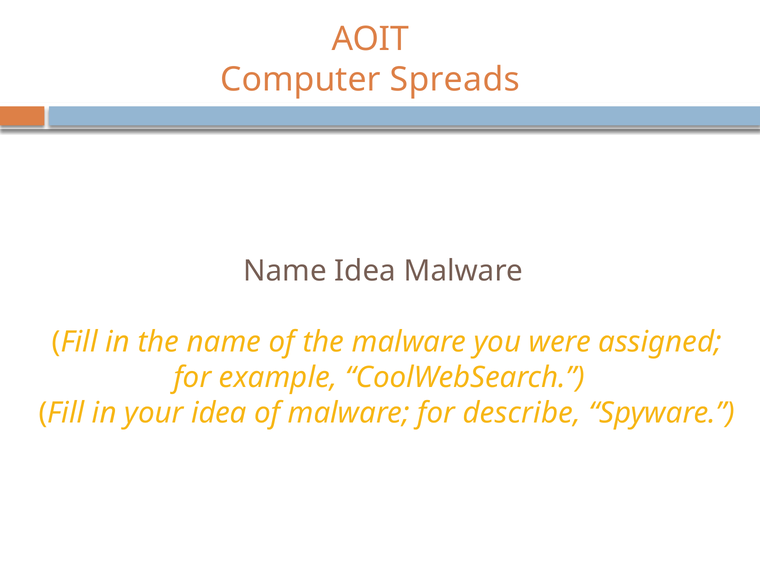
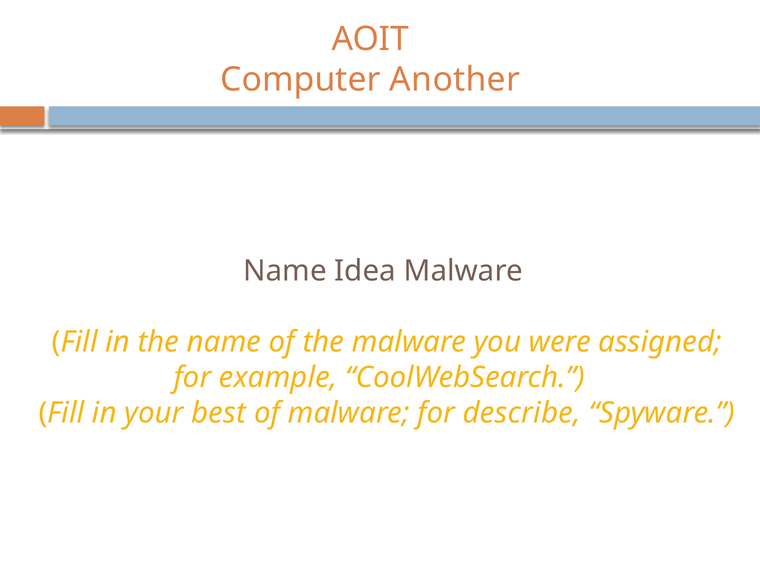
Spreads: Spreads -> Another
your idea: idea -> best
